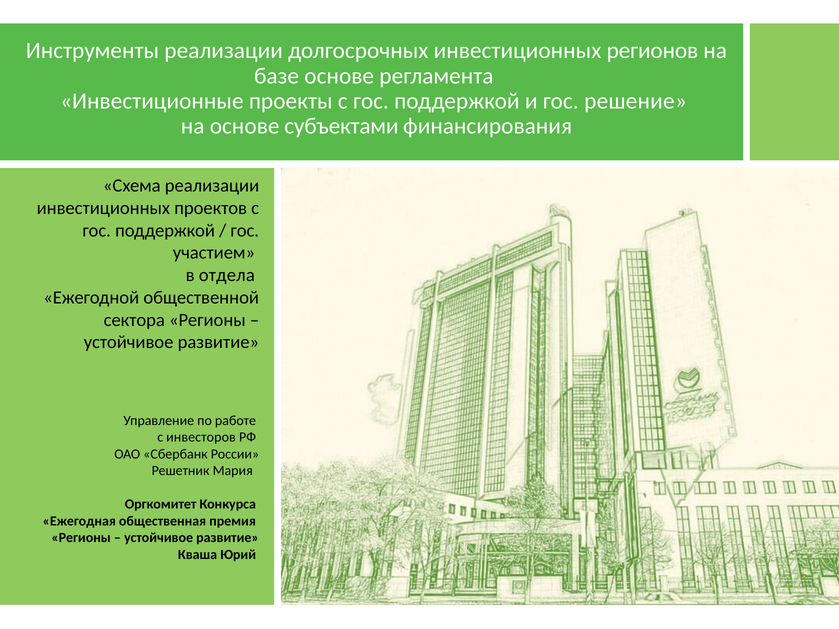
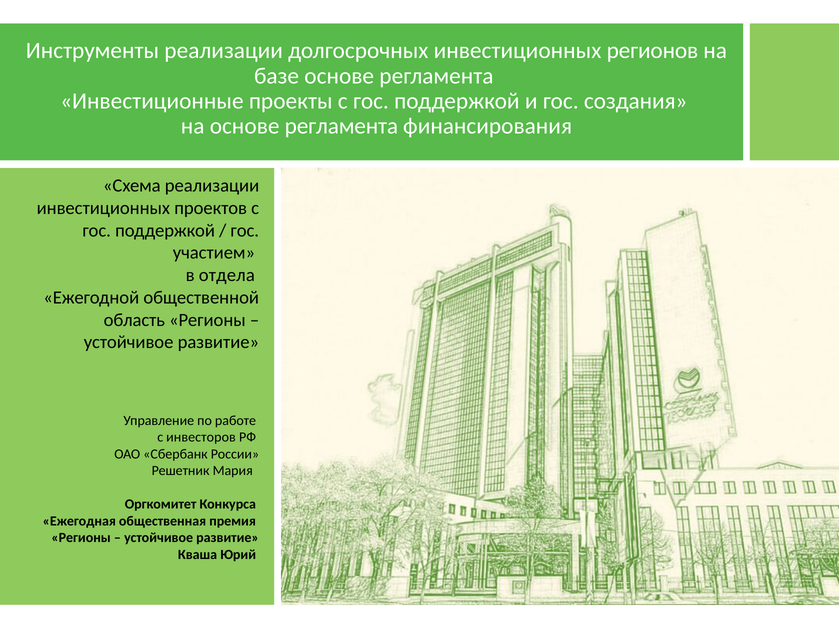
решение: решение -> создания
на основе субъектами: субъектами -> регламента
сектора: сектора -> область
